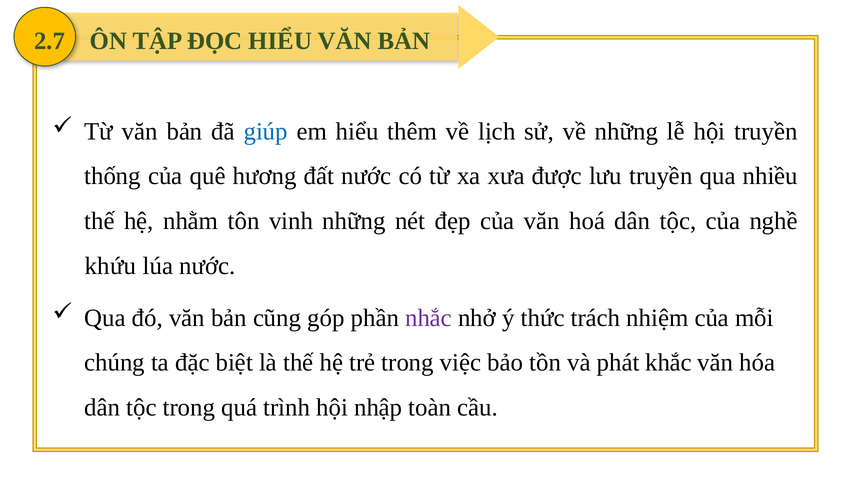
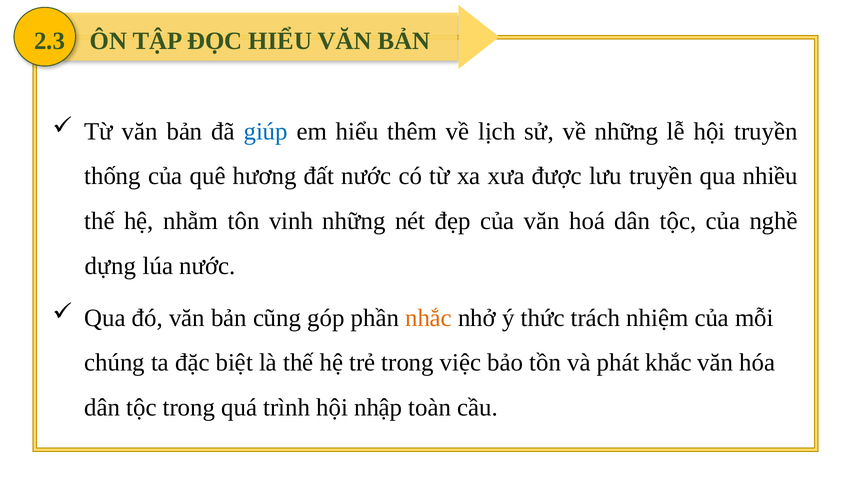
2.7: 2.7 -> 2.3
khứu: khứu -> dựng
nhắc colour: purple -> orange
